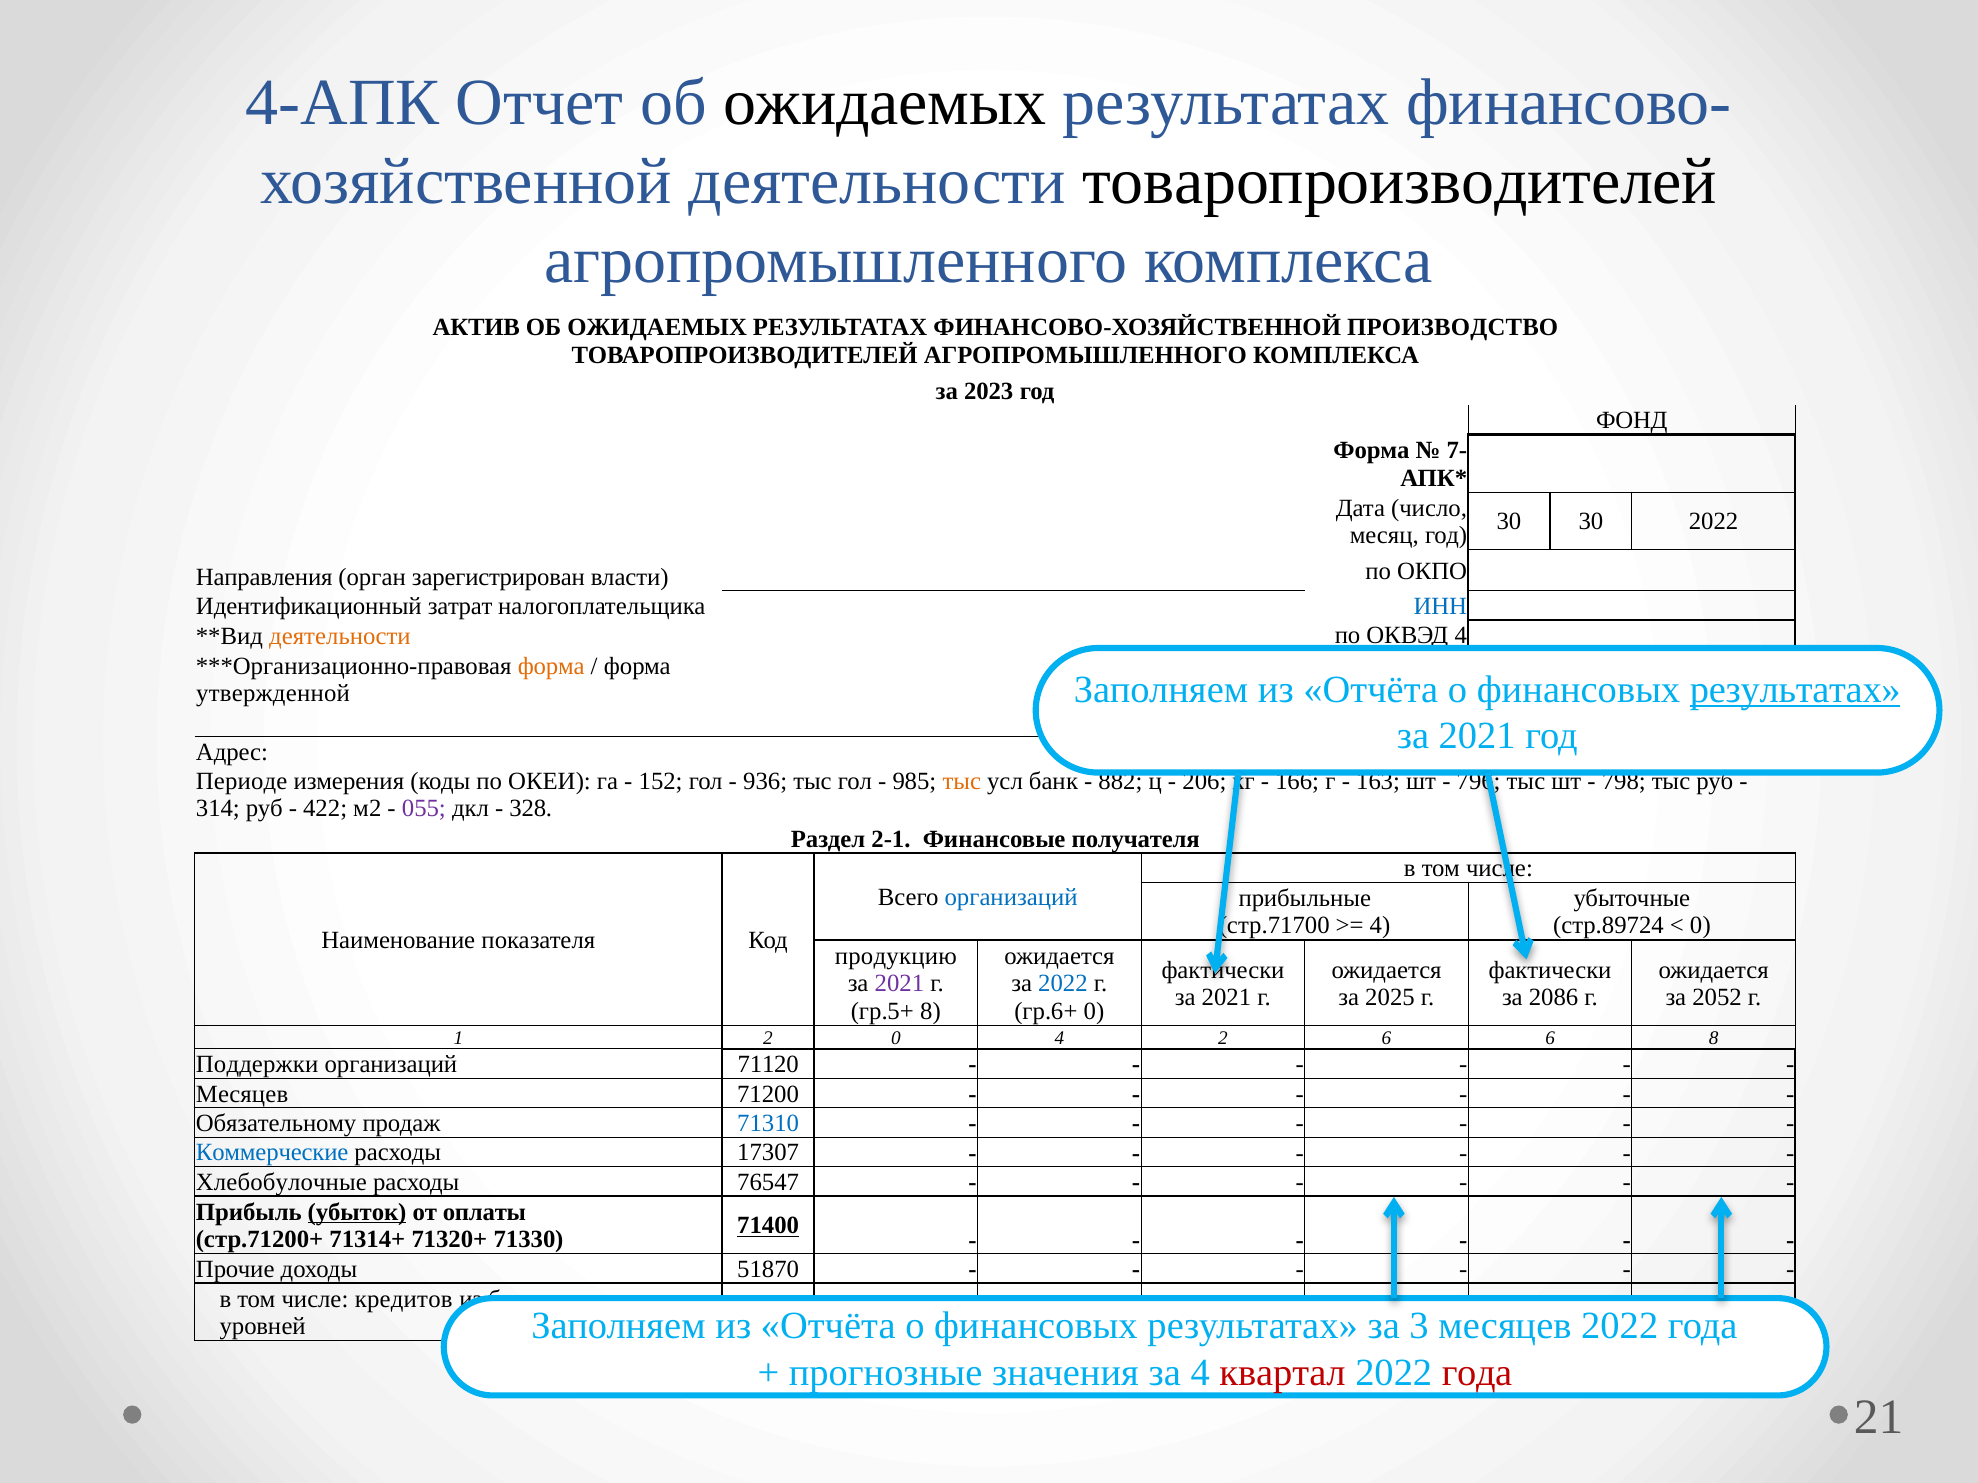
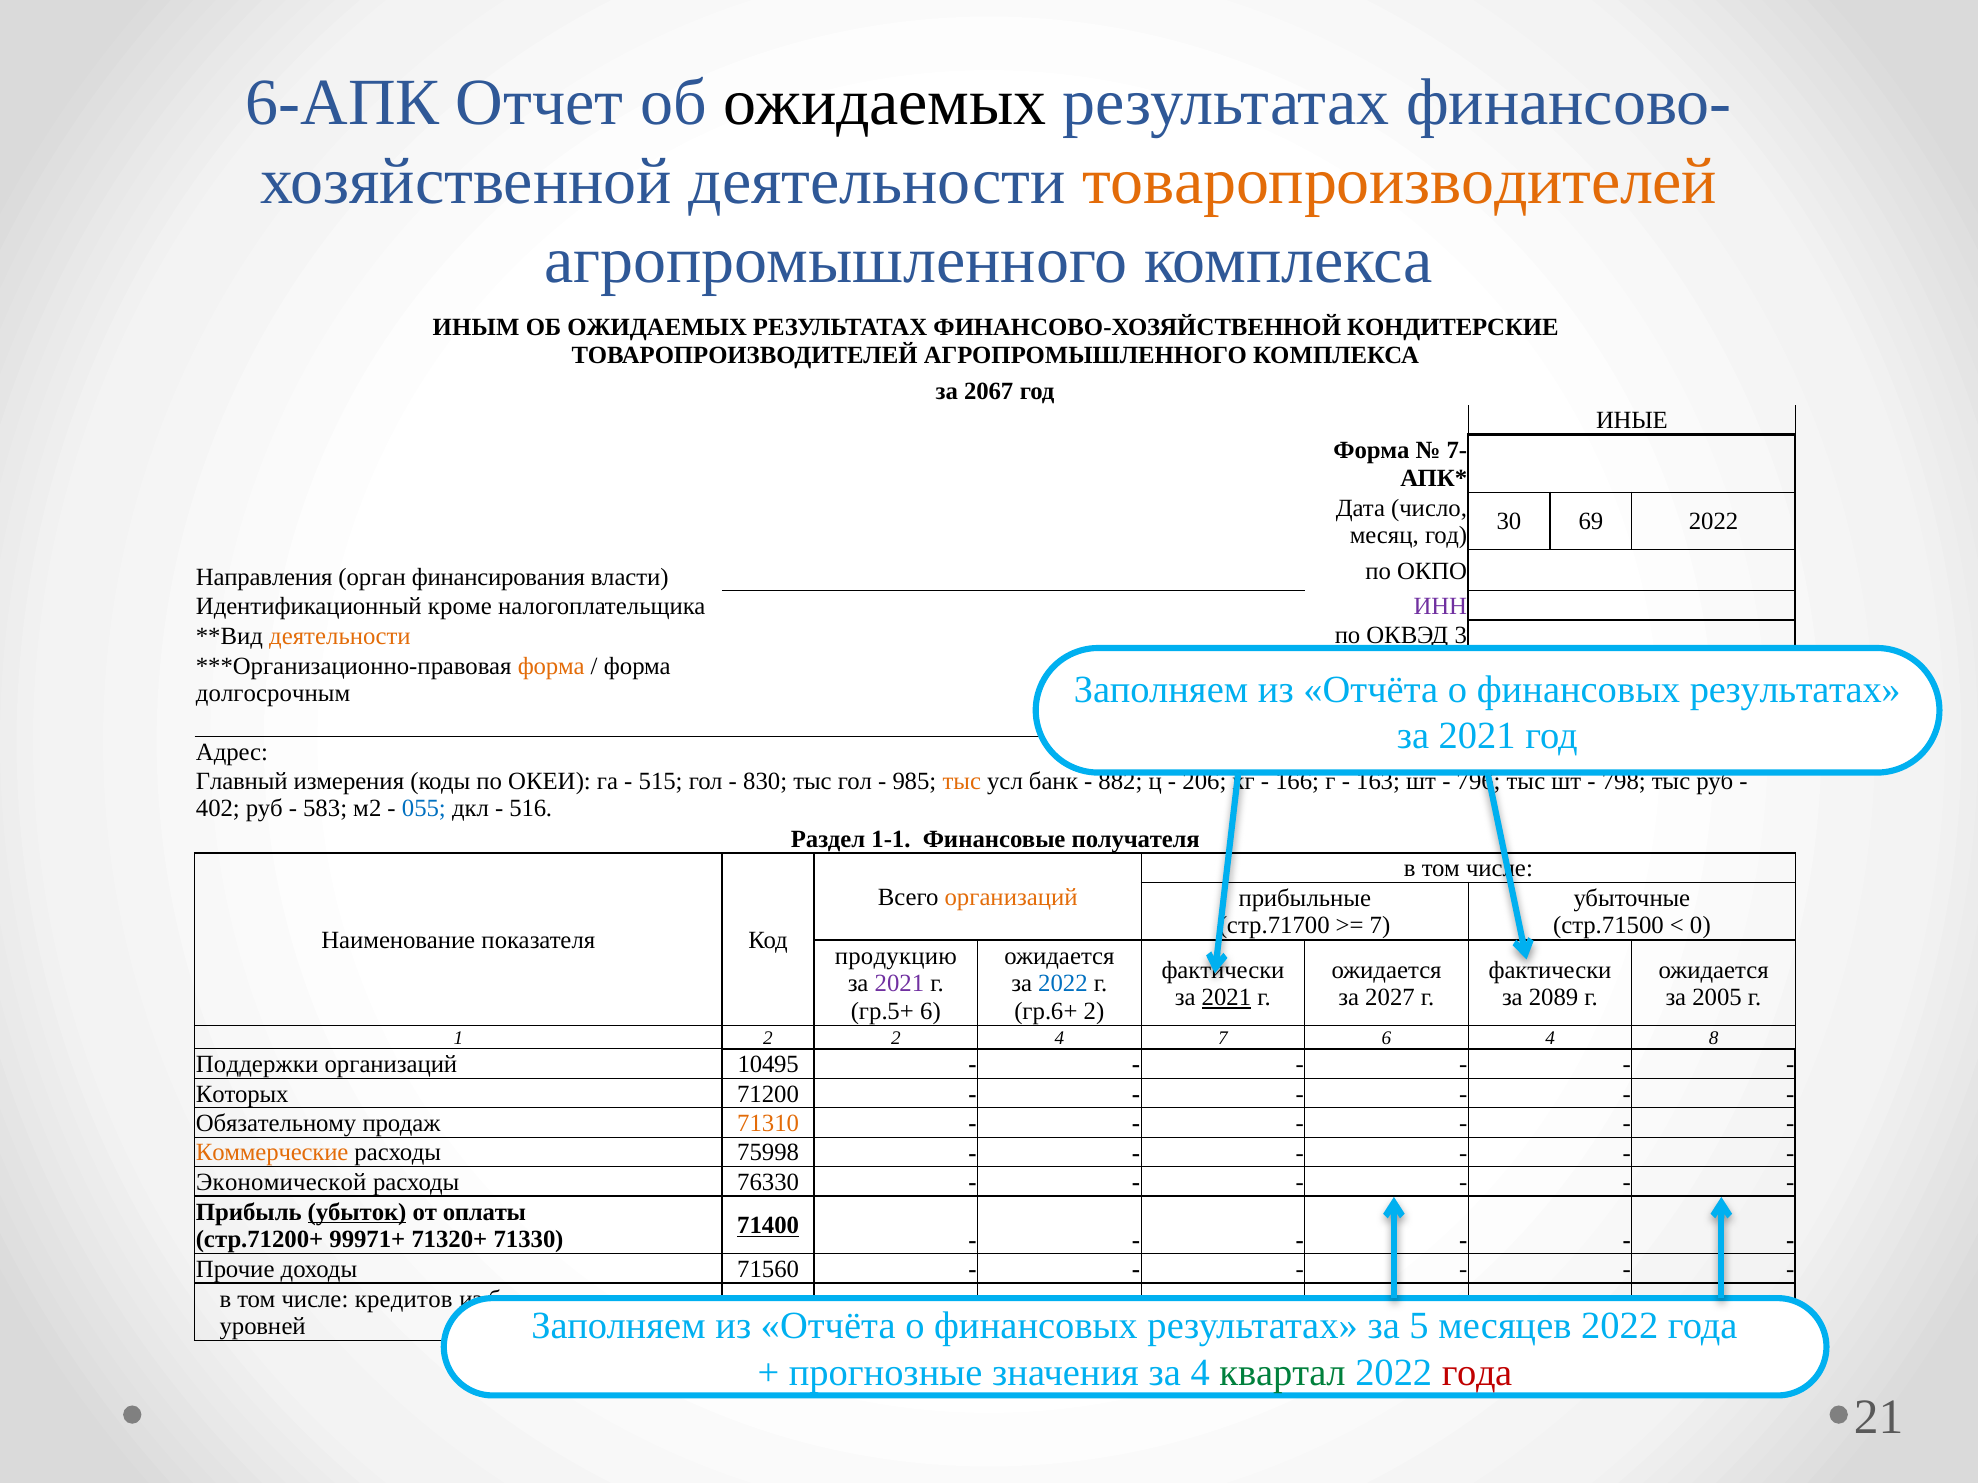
4-АПК: 4-АПК -> 6-АПК
товаропроизводителей at (1400, 182) colour: black -> orange
АКТИВ: АКТИВ -> ИНЫМ
ПРОИЗВОДСТВО: ПРОИЗВОДСТВО -> КОНДИТЕРСКИЕ
2023: 2023 -> 2067
ФОНД: ФОНД -> ИНЫЕ
30 30: 30 -> 69
зарегистрирован: зарегистрирован -> финансирования
затрат: затрат -> кроме
ИНН colour: blue -> purple
ОКВЭД 4: 4 -> 3
результатах at (1795, 690) underline: present -> none
утвержденной: утвержденной -> долгосрочным
Периоде: Периоде -> Главный
152: 152 -> 515
936: 936 -> 830
314: 314 -> 402
422: 422 -> 583
055 colour: purple -> blue
328: 328 -> 516
2-1: 2-1 -> 1-1
организаций at (1011, 898) colour: blue -> orange
4 at (1380, 926): 4 -> 7
стр.89724: стр.89724 -> стр.71500
2021 at (1226, 998) underline: none -> present
2025: 2025 -> 2027
2086: 2086 -> 2089
2052: 2052 -> 2005
гр.5+ 8: 8 -> 6
гр.6+ 0: 0 -> 2
2 0: 0 -> 2
4 2: 2 -> 7
6 6: 6 -> 4
71120: 71120 -> 10495
Месяцев at (242, 1094): Месяцев -> Которых
71310 colour: blue -> orange
Коммерческие colour: blue -> orange
17307: 17307 -> 75998
Хлебобулочные: Хлебобулочные -> Экономической
76547: 76547 -> 76330
71314+: 71314+ -> 99971+
51870: 51870 -> 71560
3: 3 -> 5
квартал colour: red -> green
